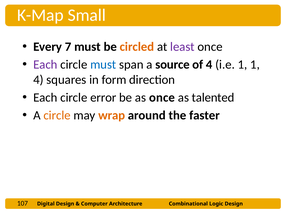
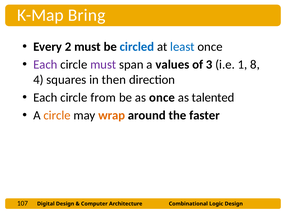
Small: Small -> Bring
7: 7 -> 2
circled colour: orange -> blue
least colour: purple -> blue
must at (103, 65) colour: blue -> purple
source: source -> values
of 4: 4 -> 3
1 1: 1 -> 8
form: form -> then
error: error -> from
